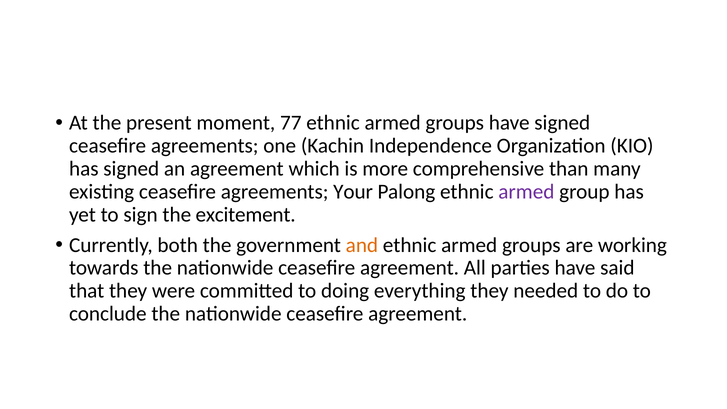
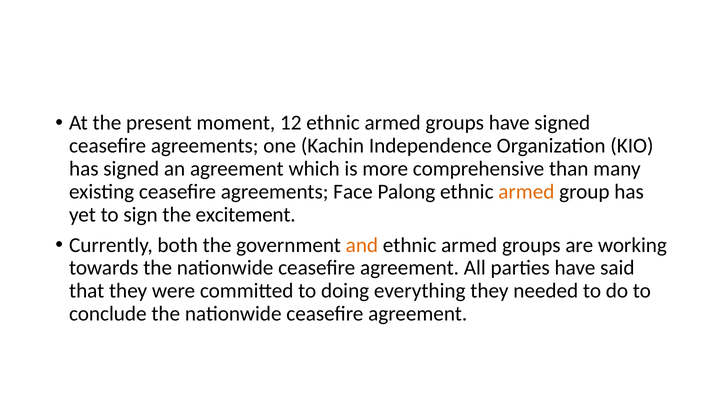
77: 77 -> 12
Your: Your -> Face
armed at (526, 192) colour: purple -> orange
